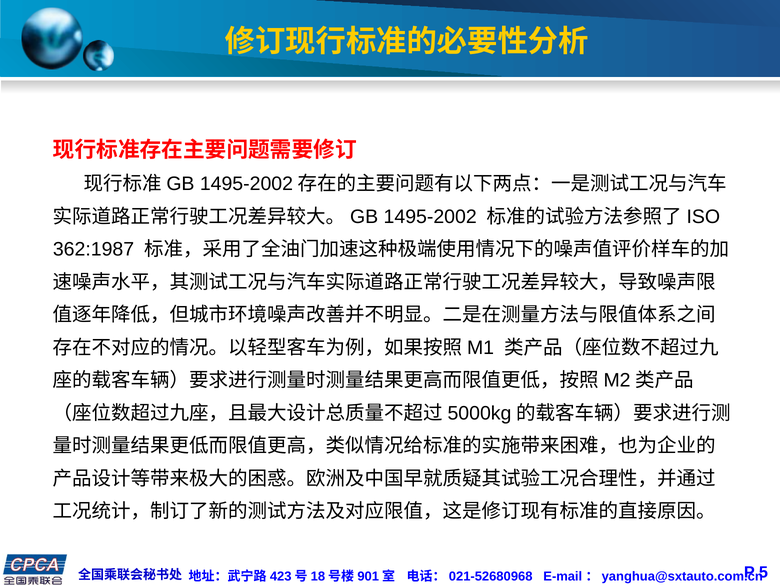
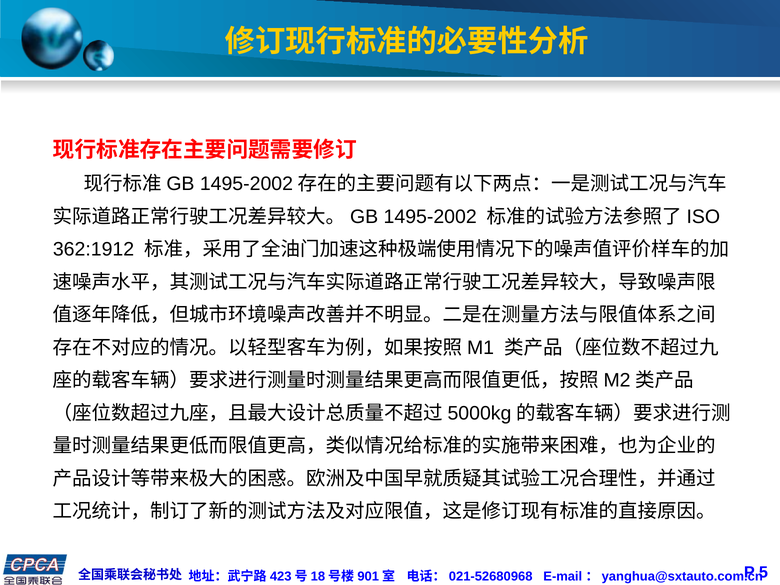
362:1987: 362:1987 -> 362:1912
